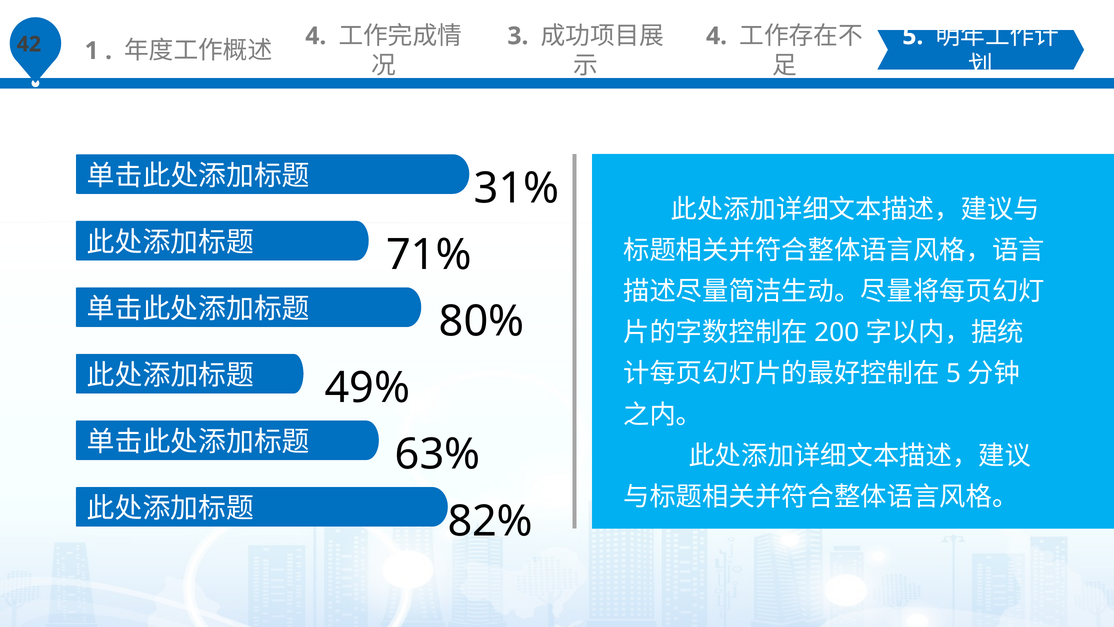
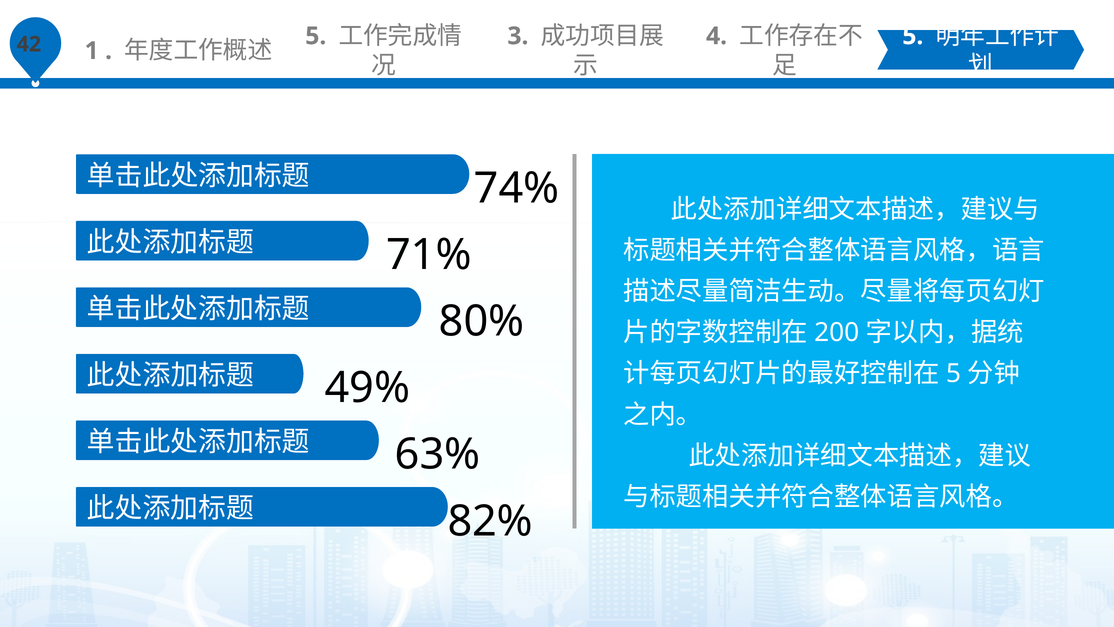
4 at (316, 36): 4 -> 5
31%: 31% -> 74%
